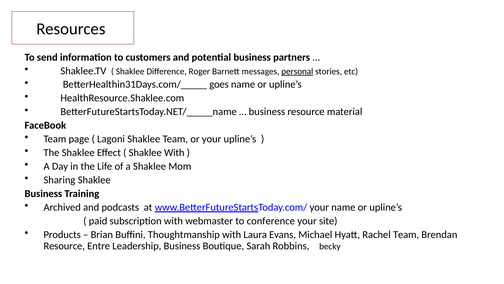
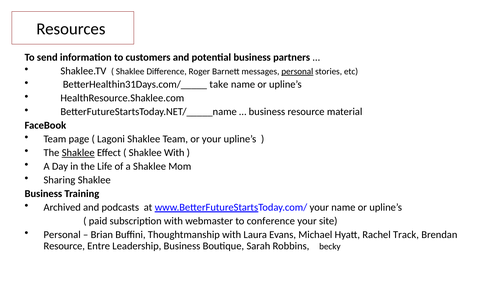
goes: goes -> take
Shaklee at (78, 152) underline: none -> present
Products at (62, 234): Products -> Personal
Rachel Team: Team -> Track
